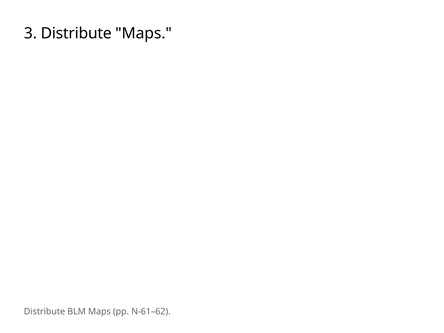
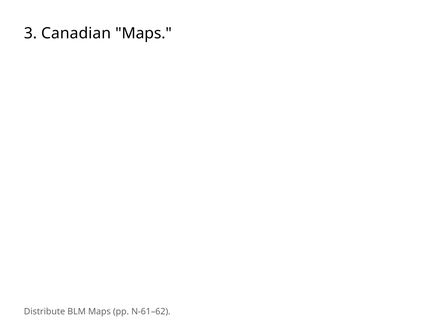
3 Distribute: Distribute -> Canadian
